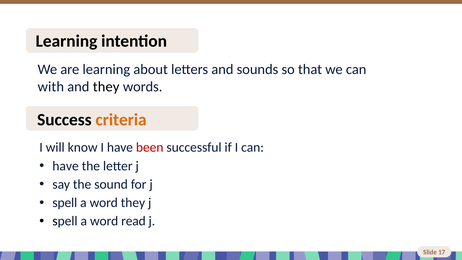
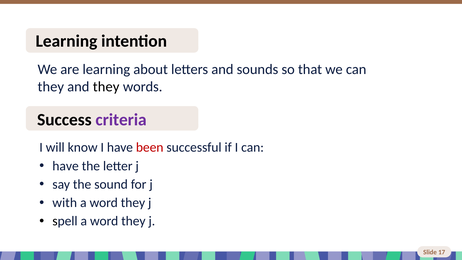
with at (51, 87): with -> they
criteria colour: orange -> purple
spell at (65, 203): spell -> with
spell a word read: read -> they
